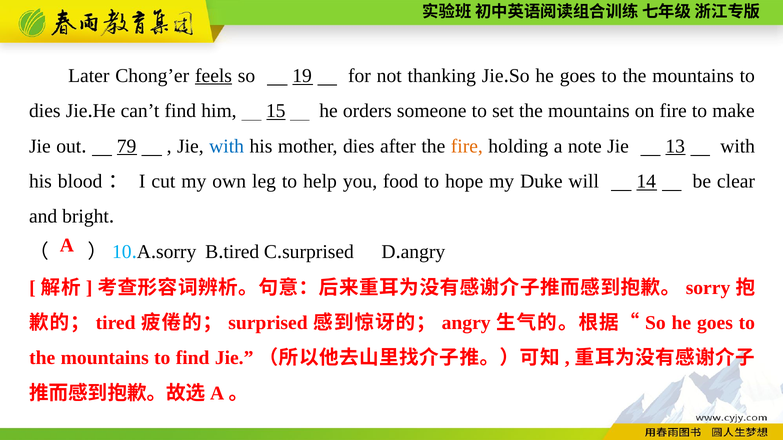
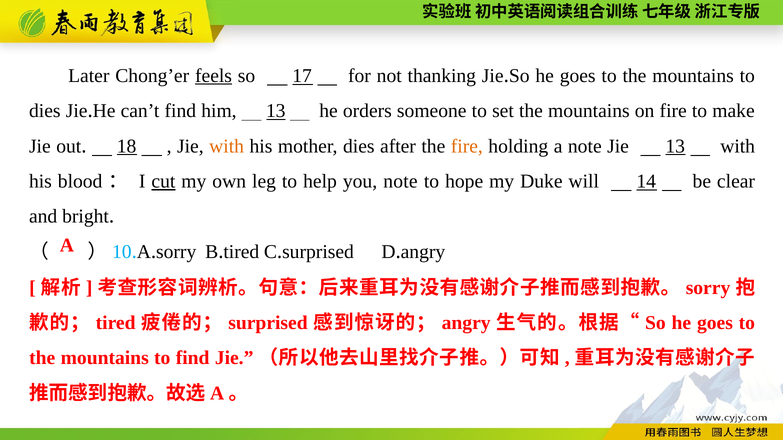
19: 19 -> 17
him 15: 15 -> 13
79: 79 -> 18
with at (227, 146) colour: blue -> orange
cut underline: none -> present
you food: food -> note
